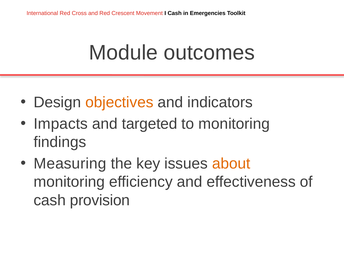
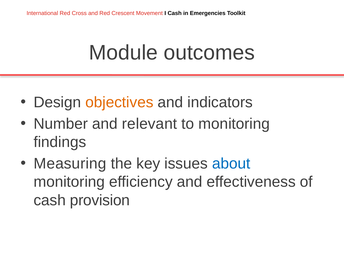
Impacts: Impacts -> Number
targeted: targeted -> relevant
about colour: orange -> blue
